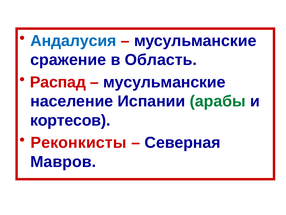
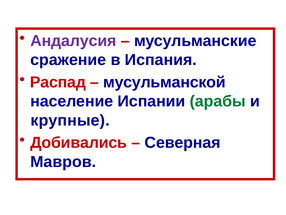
Андалусия colour: blue -> purple
Область: Область -> Испания
мусульманские at (164, 82): мусульманские -> мусульманской
кортесов: кортесов -> крупные
Реконкисты: Реконкисты -> Добивались
